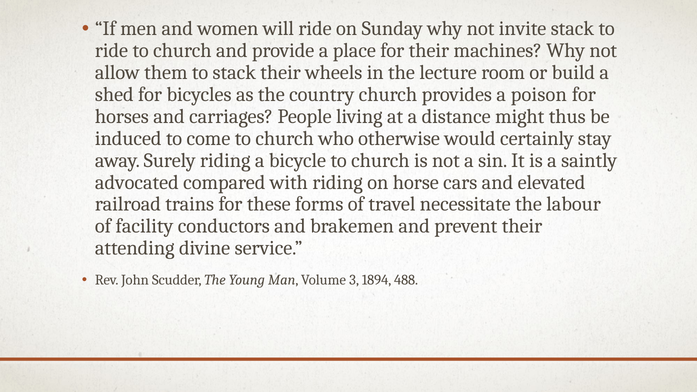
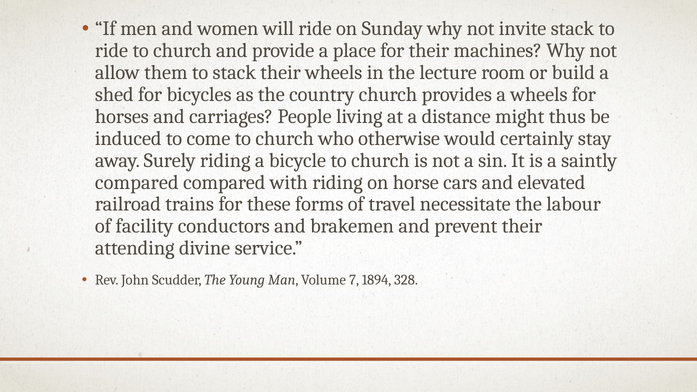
a poison: poison -> wheels
advocated at (137, 182): advocated -> compared
3: 3 -> 7
488: 488 -> 328
